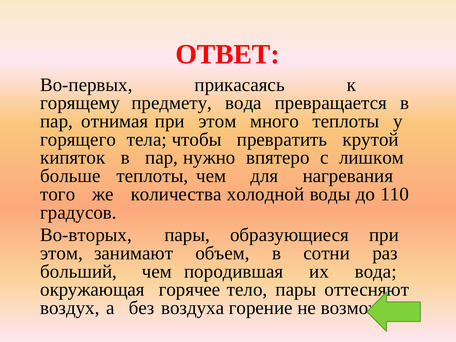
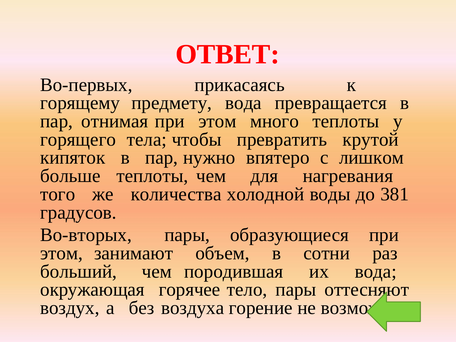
110: 110 -> 381
